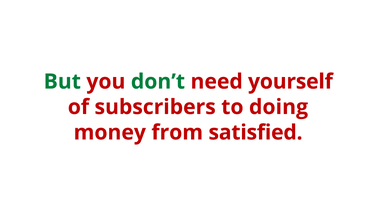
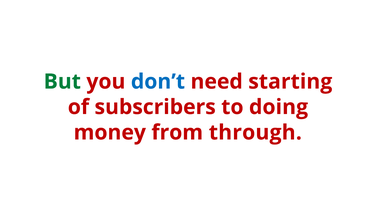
don’t colour: green -> blue
yourself: yourself -> starting
satisfied: satisfied -> through
